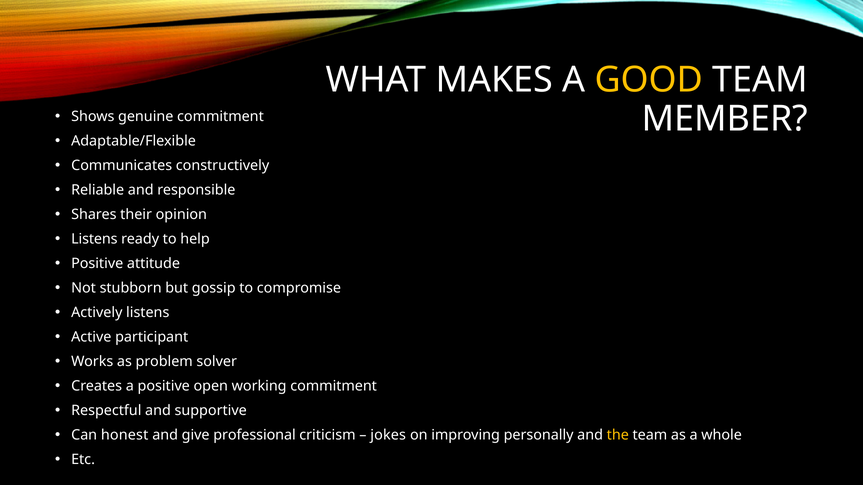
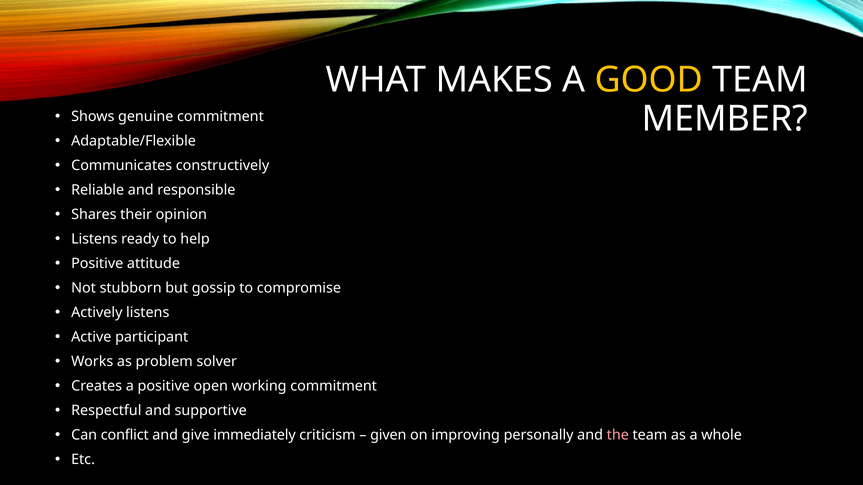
honest: honest -> conflict
professional: professional -> immediately
jokes: jokes -> given
the colour: yellow -> pink
